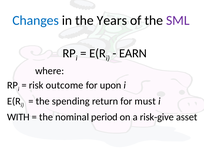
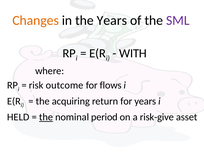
Changes colour: blue -> orange
EARN: EARN -> WITH
upon: upon -> flows
spending: spending -> acquiring
for must: must -> years
WITH: WITH -> HELD
the at (46, 117) underline: none -> present
